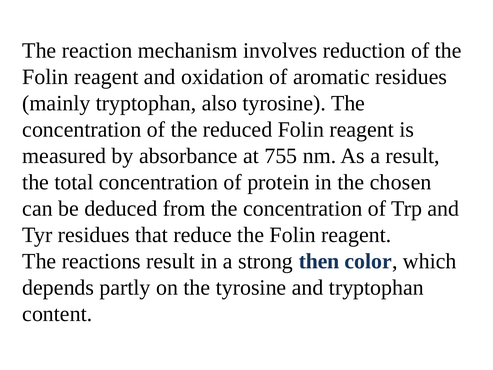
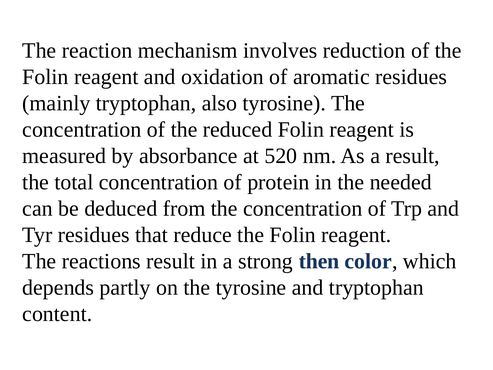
755: 755 -> 520
chosen: chosen -> needed
